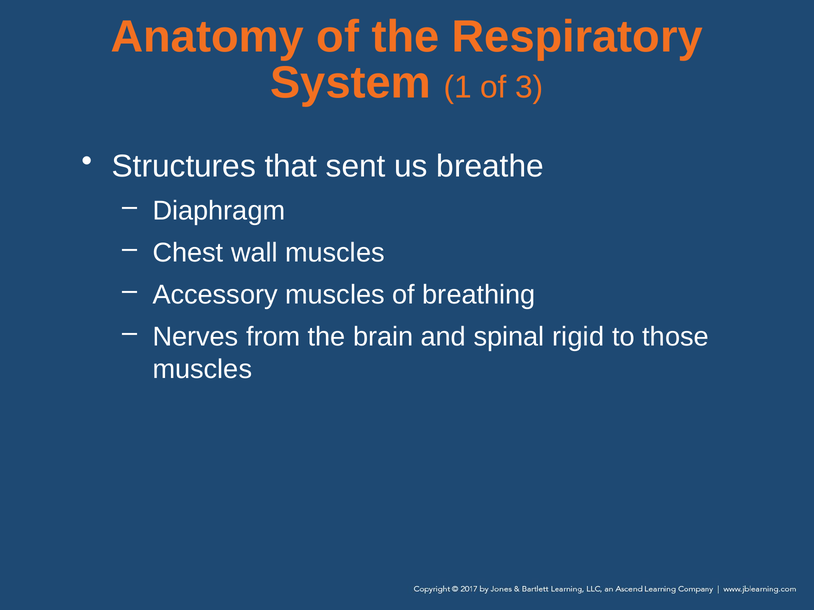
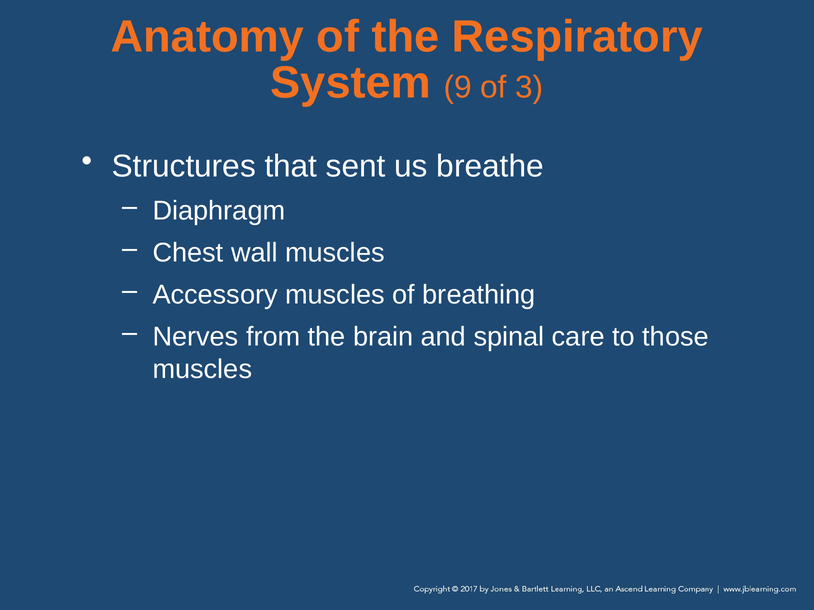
1: 1 -> 9
rigid: rigid -> care
